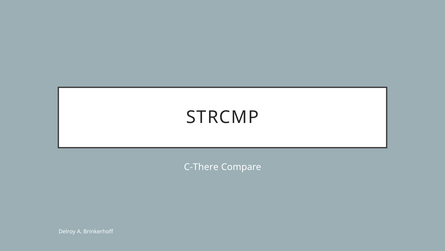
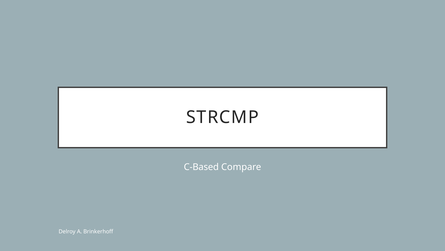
C-There: C-There -> C-Based
